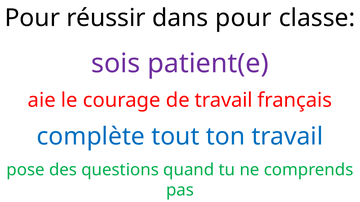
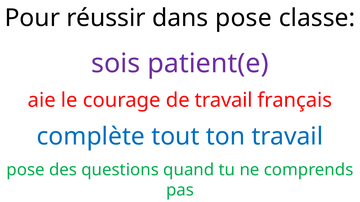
dans pour: pour -> pose
